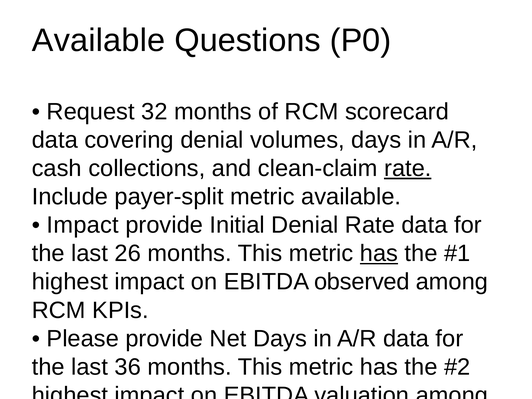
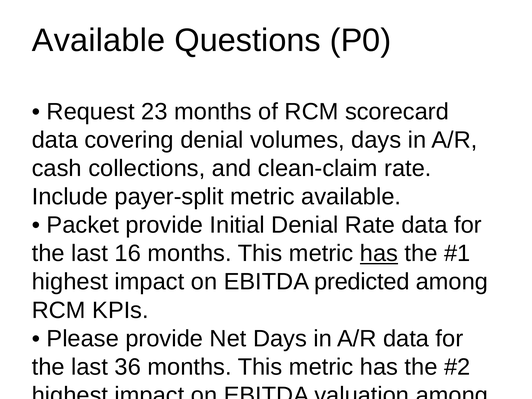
32: 32 -> 23
rate at (408, 168) underline: present -> none
Impact at (83, 225): Impact -> Packet
26: 26 -> 16
observed: observed -> predicted
